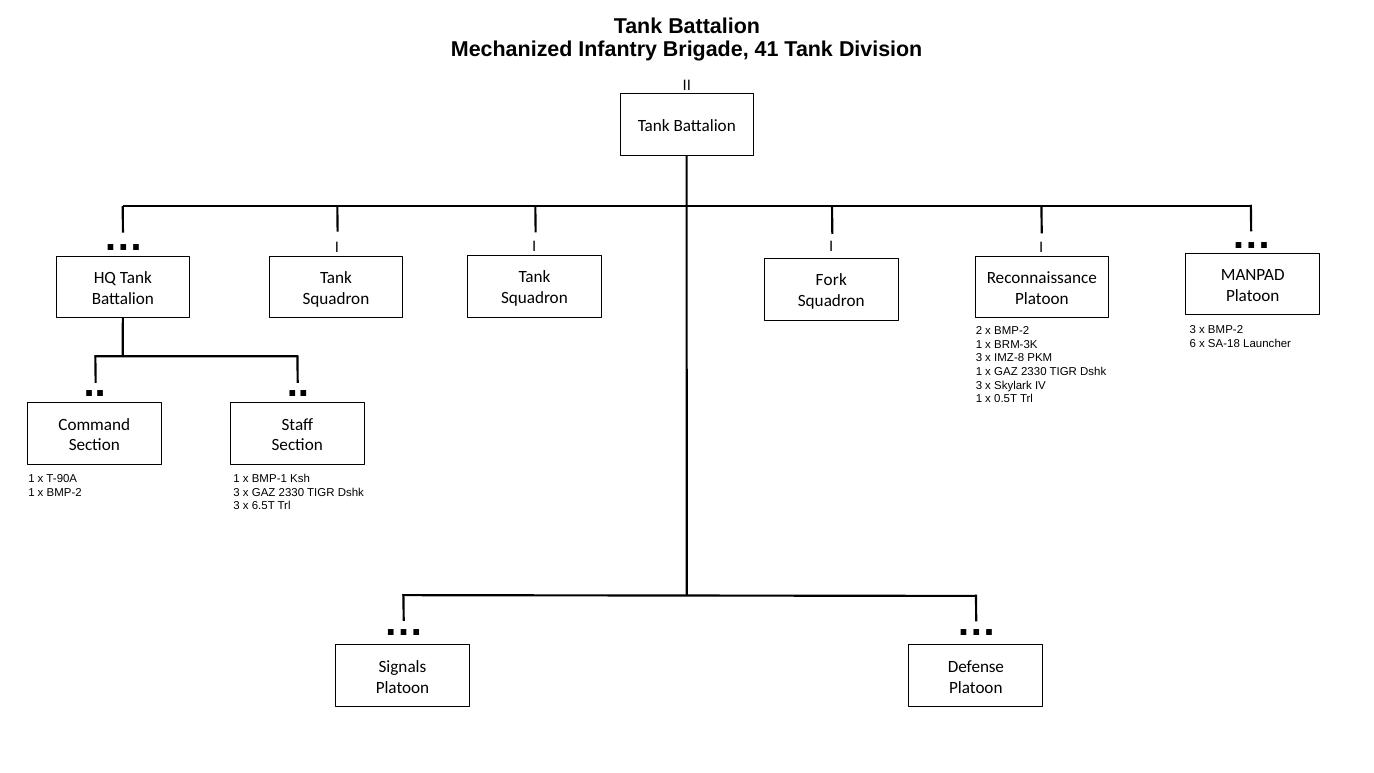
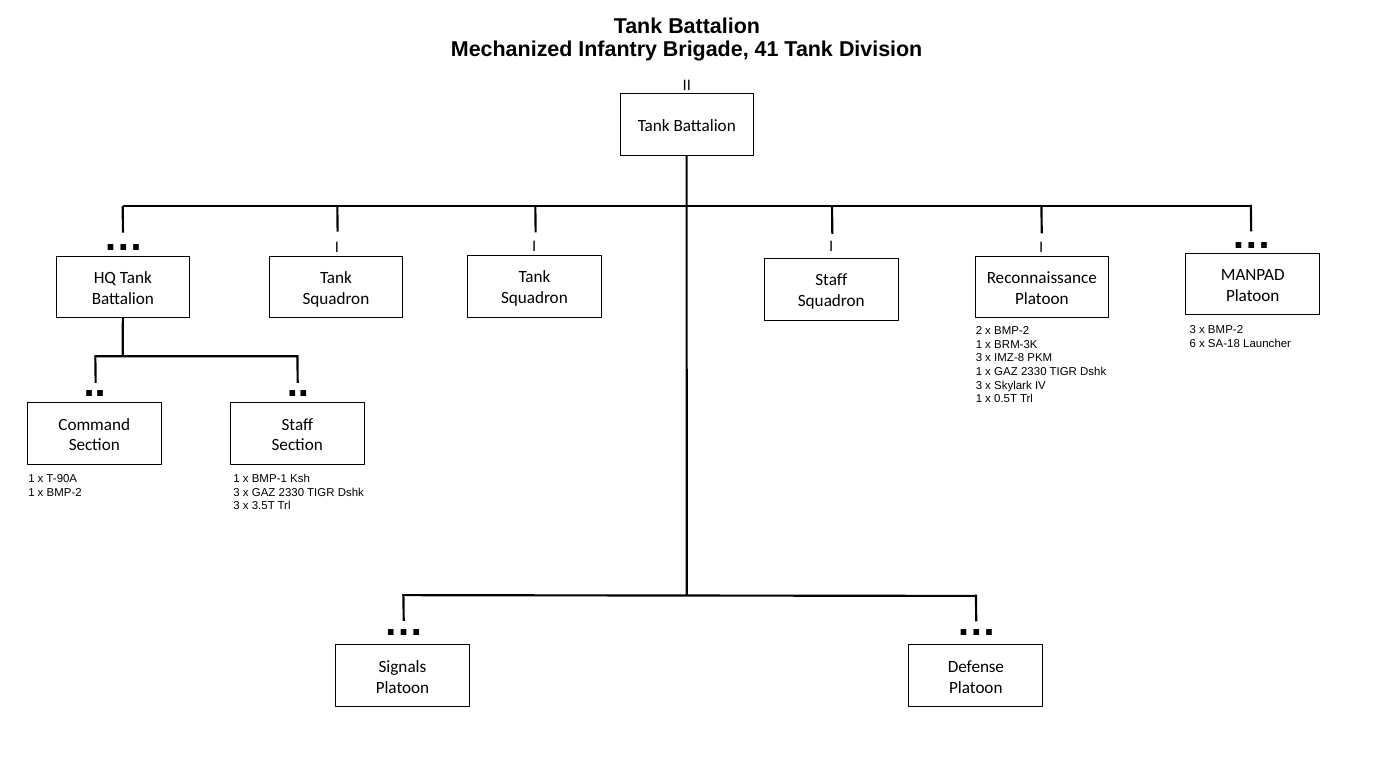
Fork at (831, 280): Fork -> Staff
6.5T: 6.5T -> 3.5T
